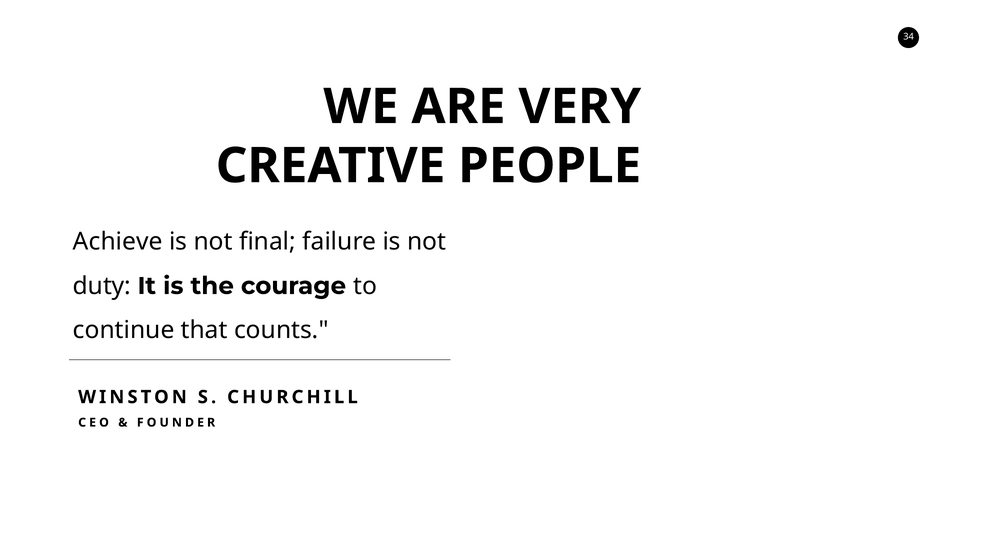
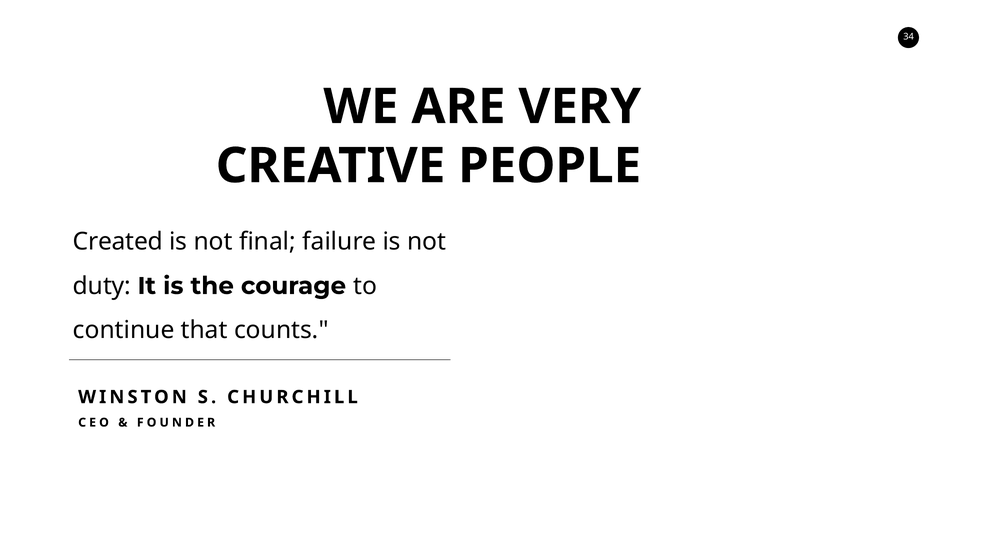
Achieve: Achieve -> Created
